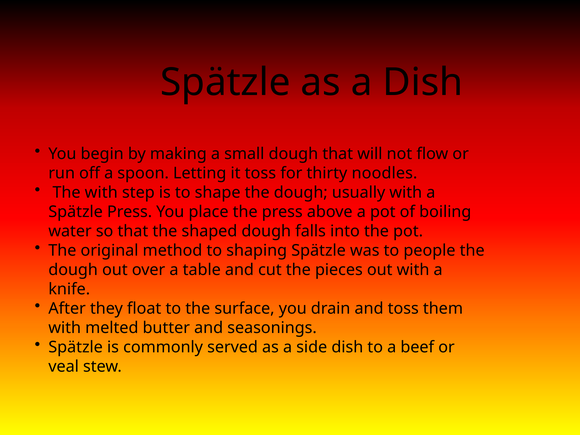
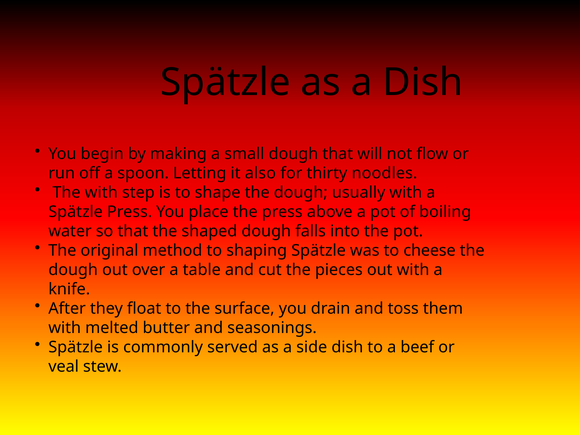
it toss: toss -> also
people: people -> cheese
